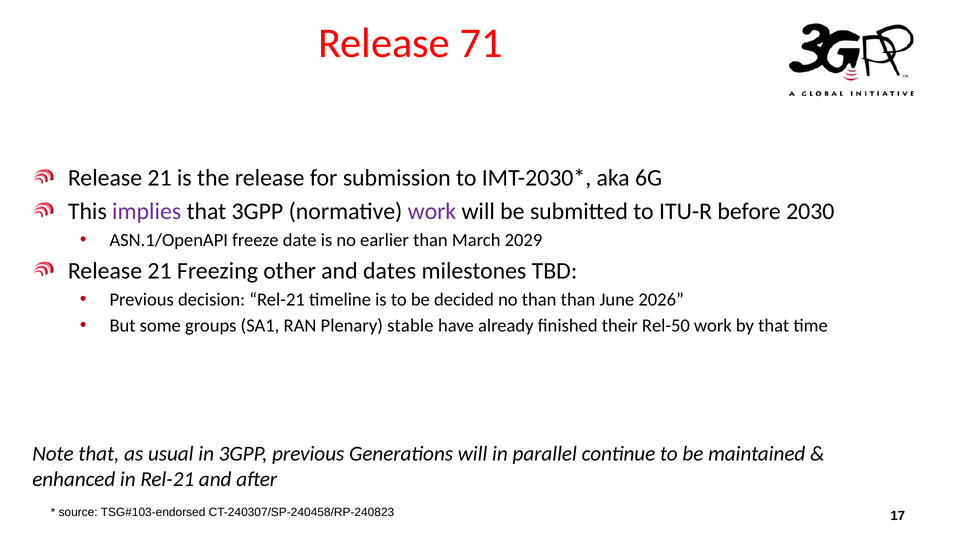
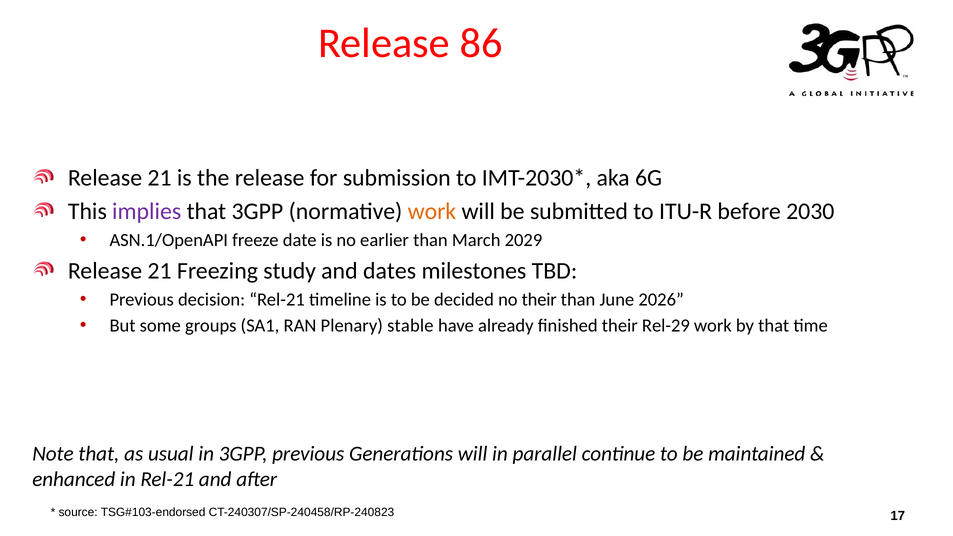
71: 71 -> 86
work at (432, 212) colour: purple -> orange
other: other -> study
no than: than -> their
Rel-50: Rel-50 -> Rel-29
